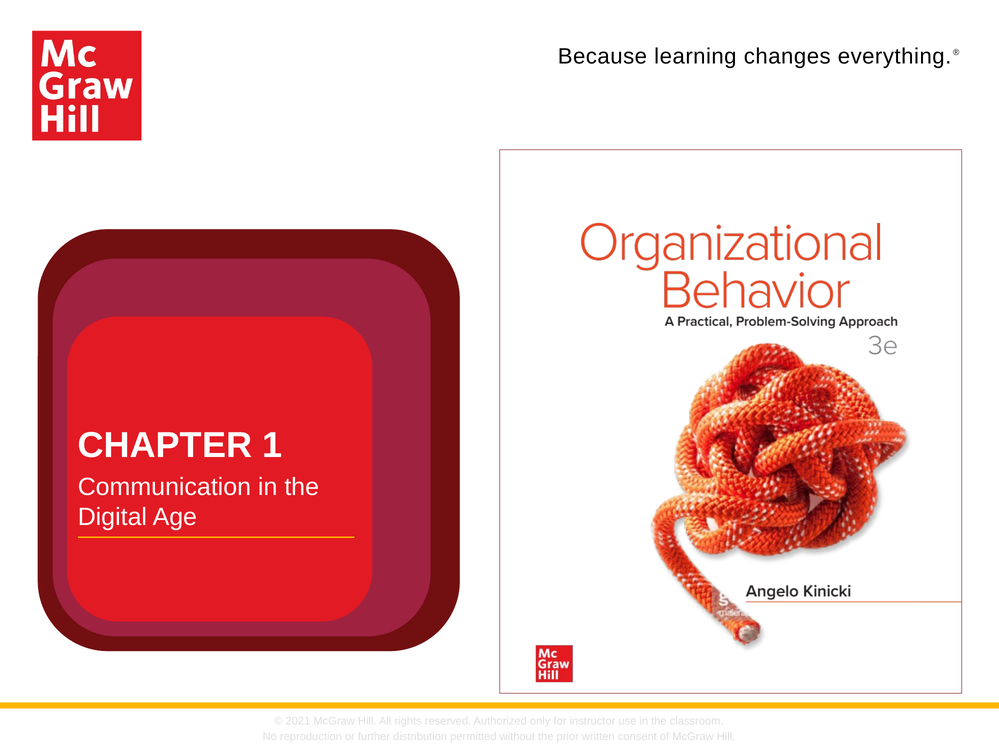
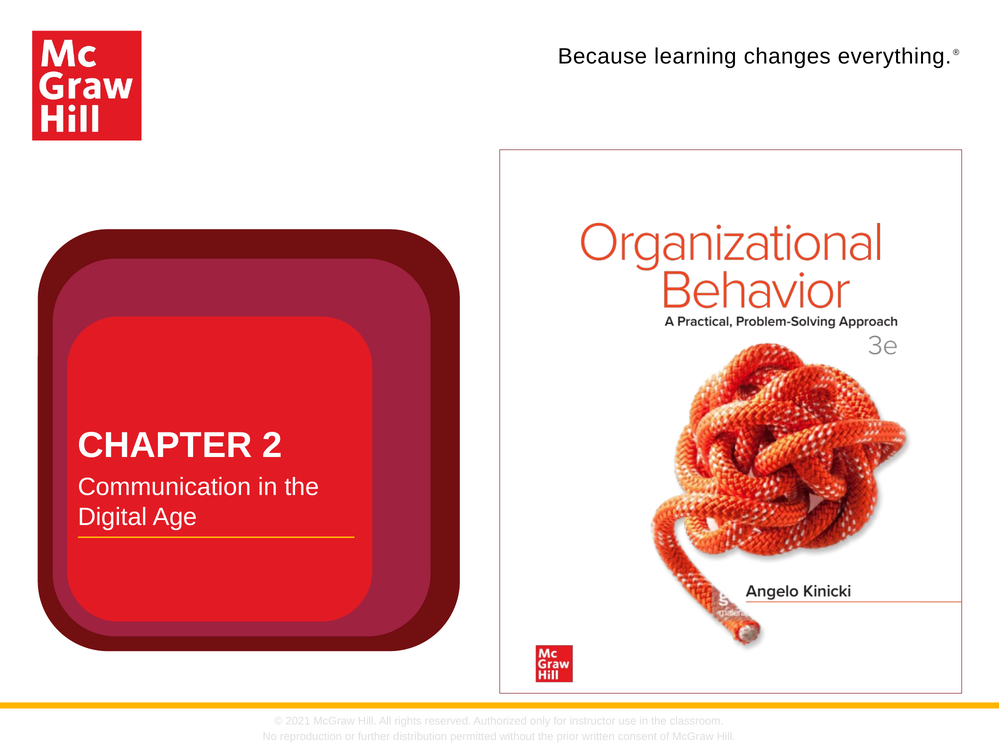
1: 1 -> 2
